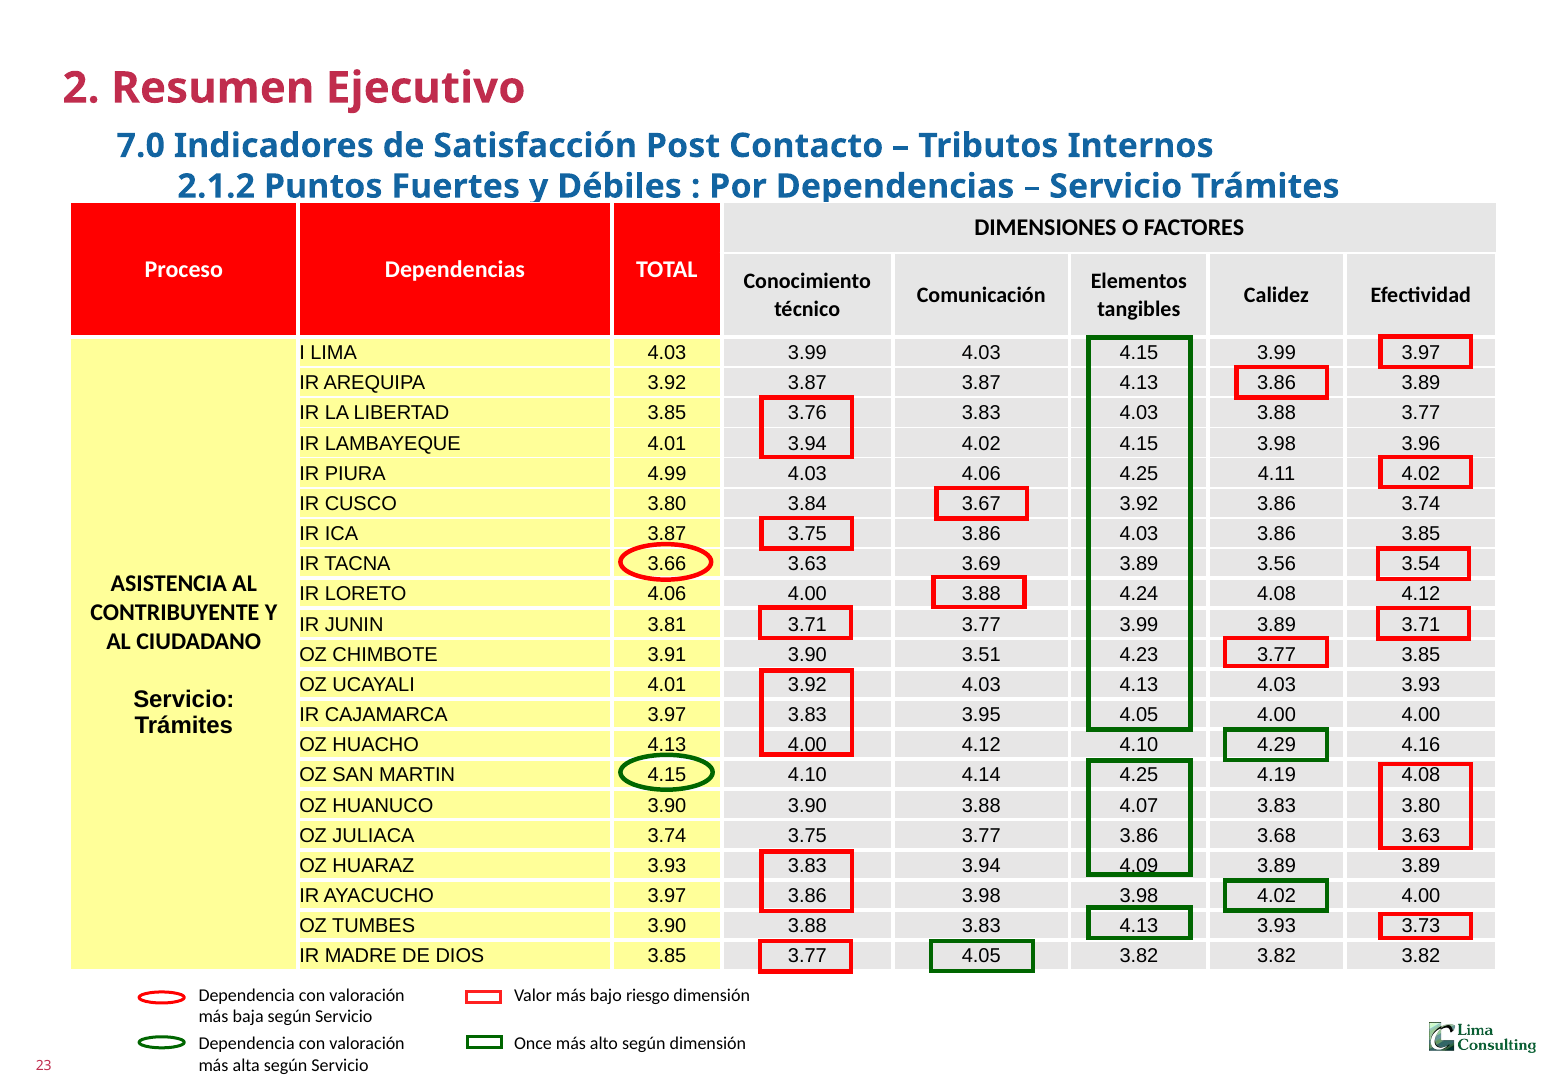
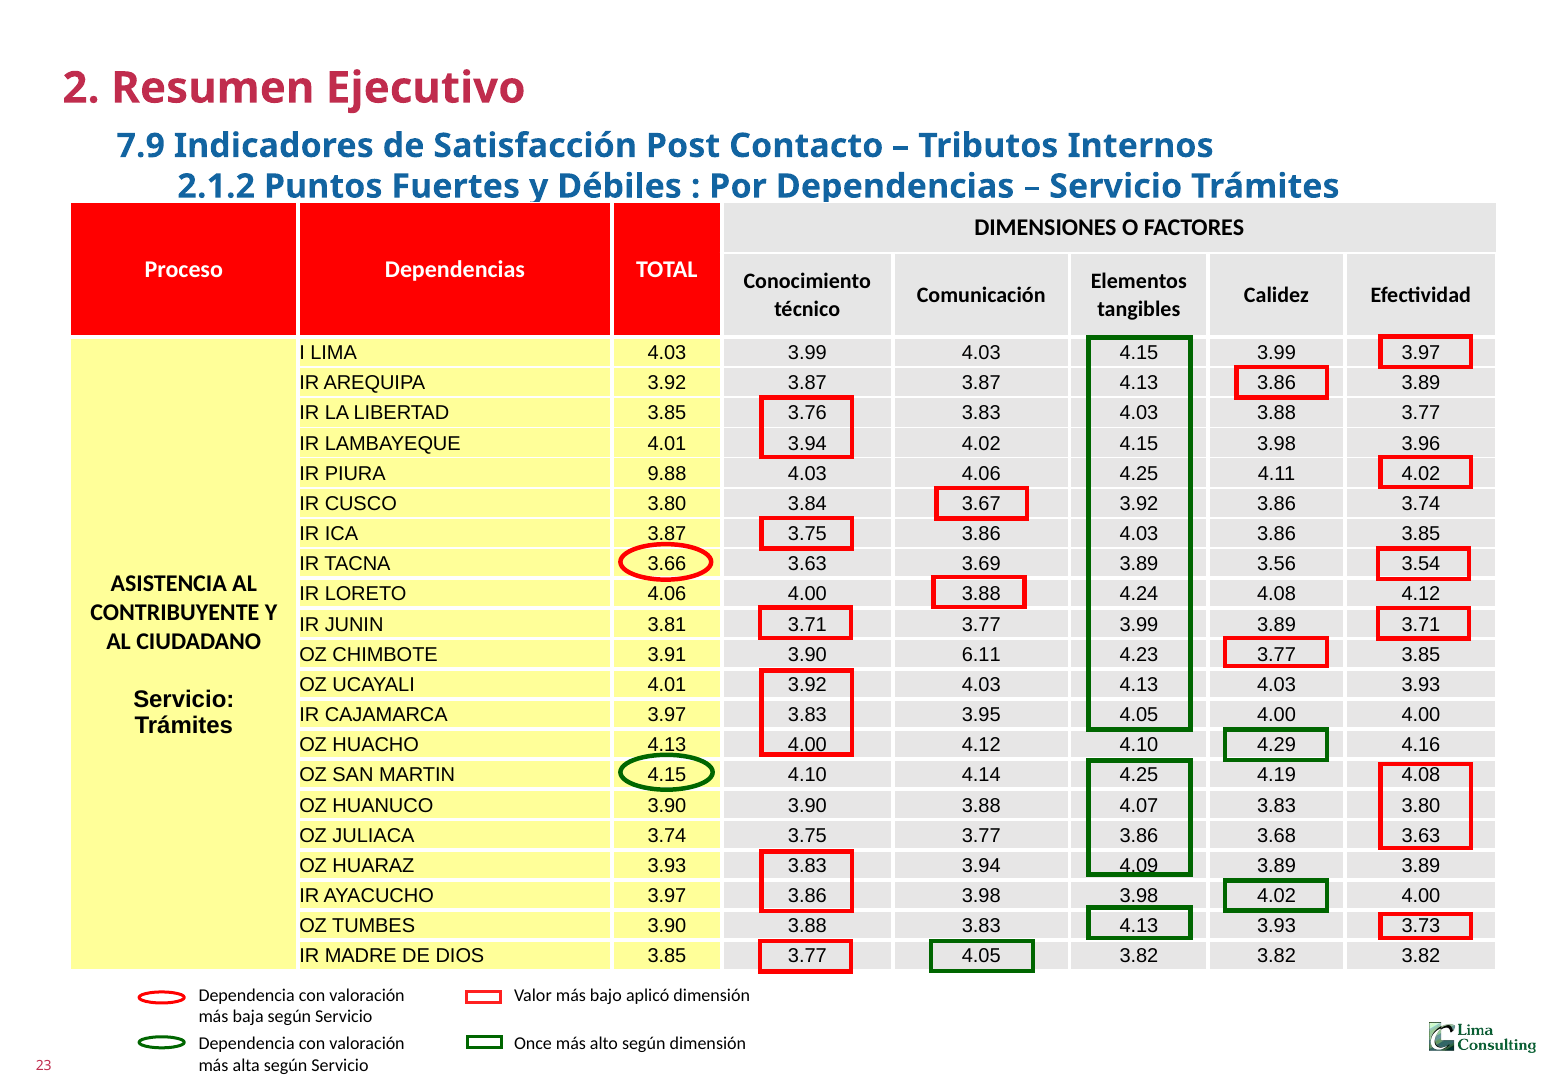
7.0: 7.0 -> 7.9
4.99: 4.99 -> 9.88
3.51: 3.51 -> 6.11
riesgo: riesgo -> aplicó
